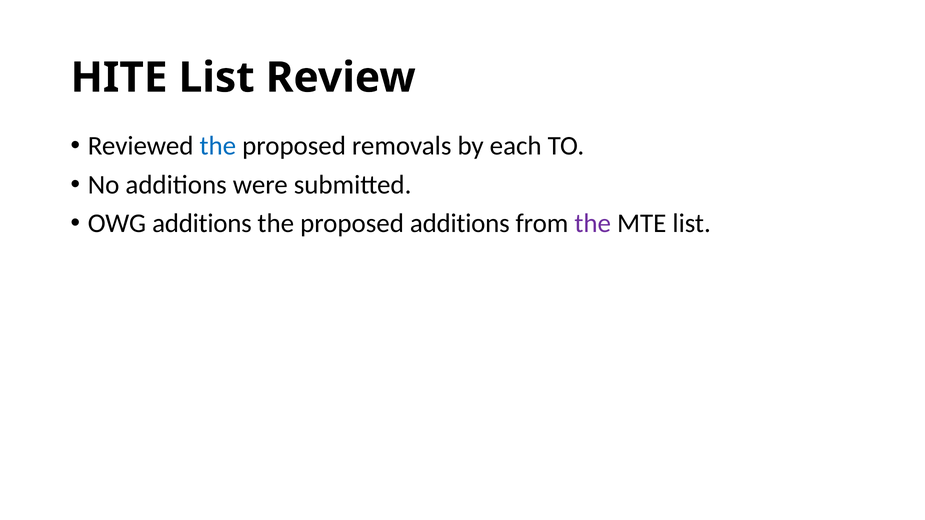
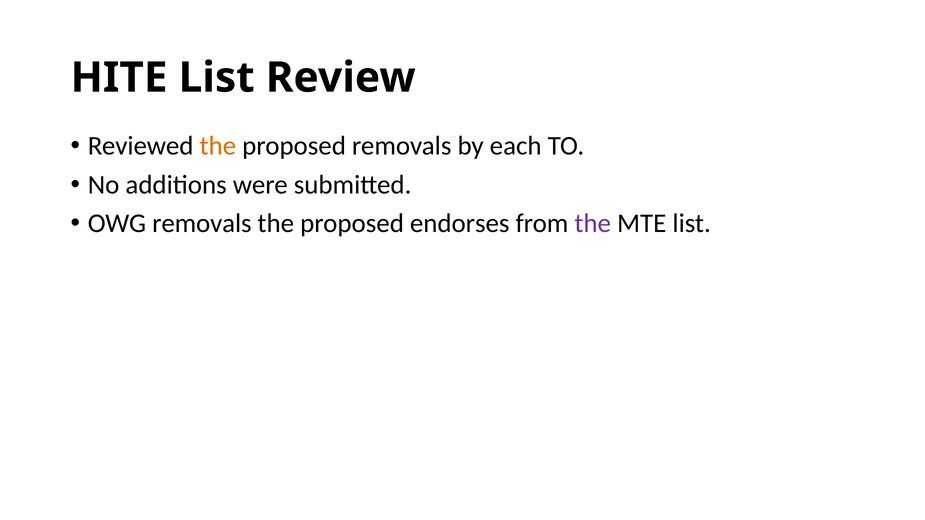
the at (218, 146) colour: blue -> orange
OWG additions: additions -> removals
proposed additions: additions -> endorses
